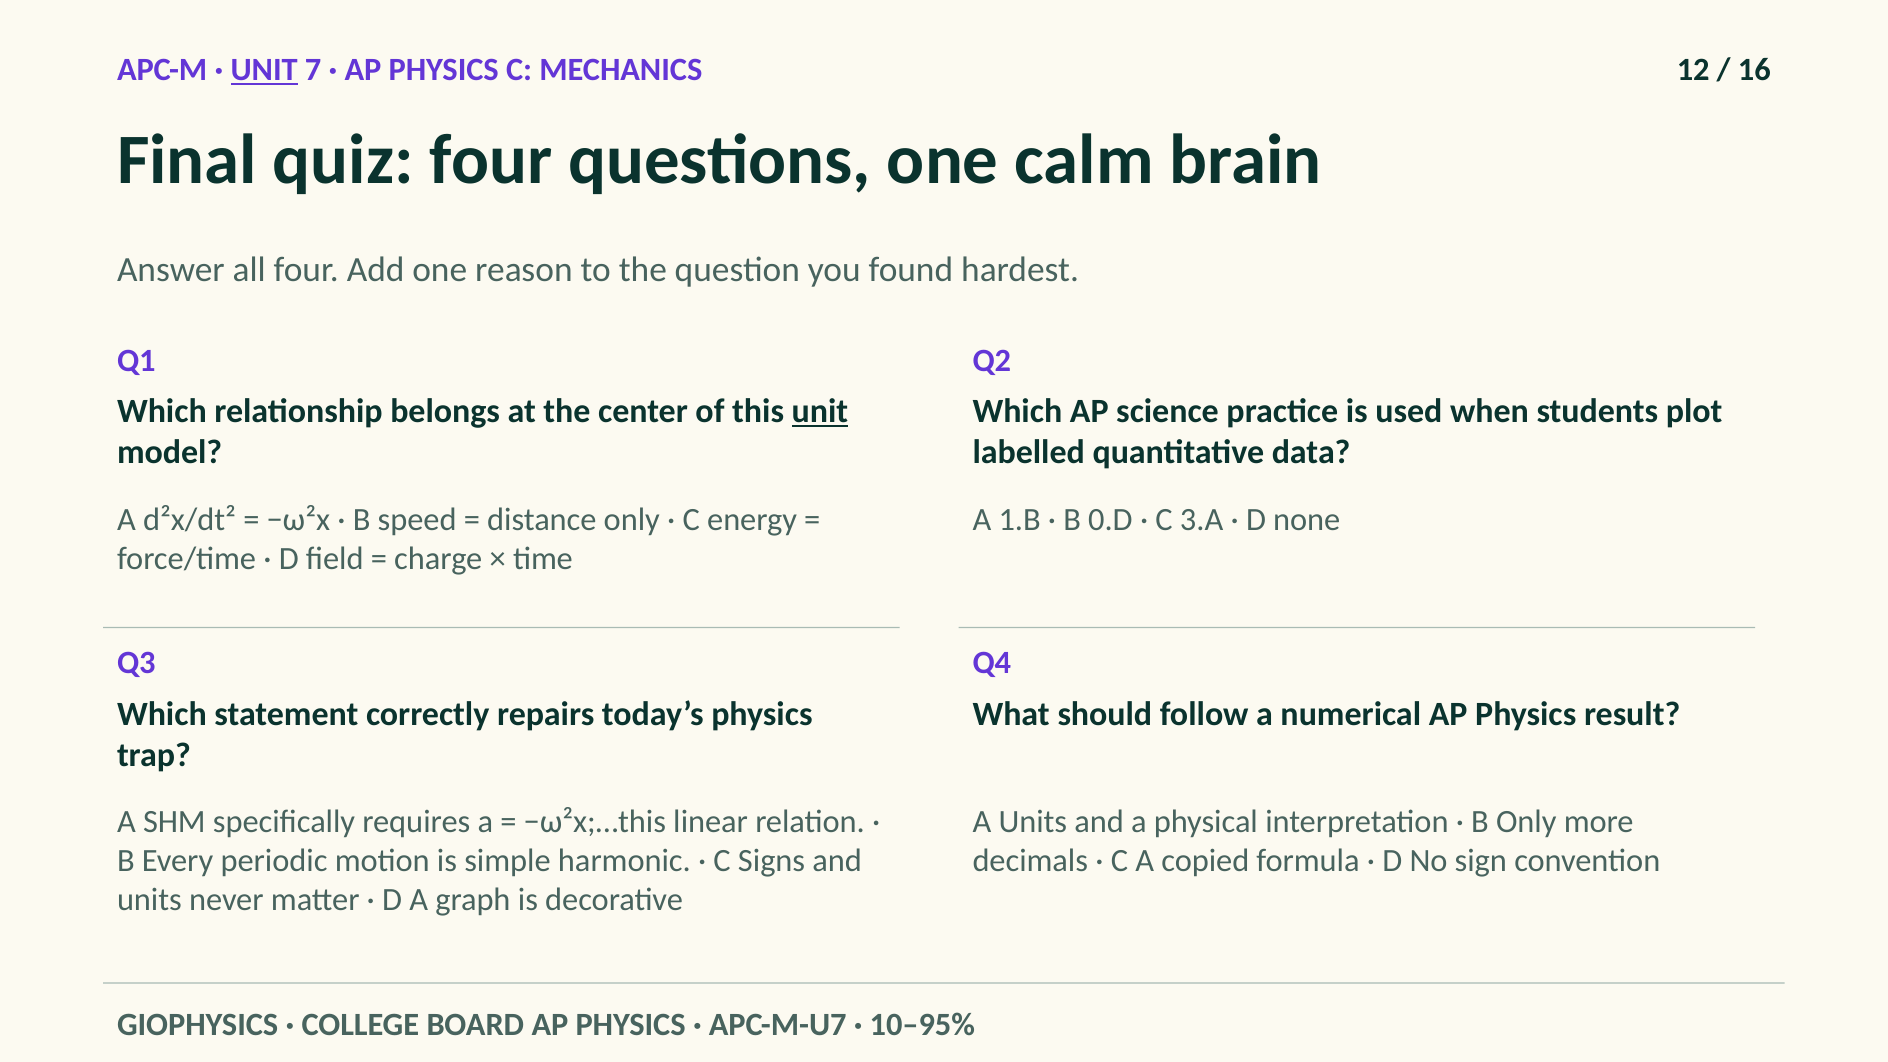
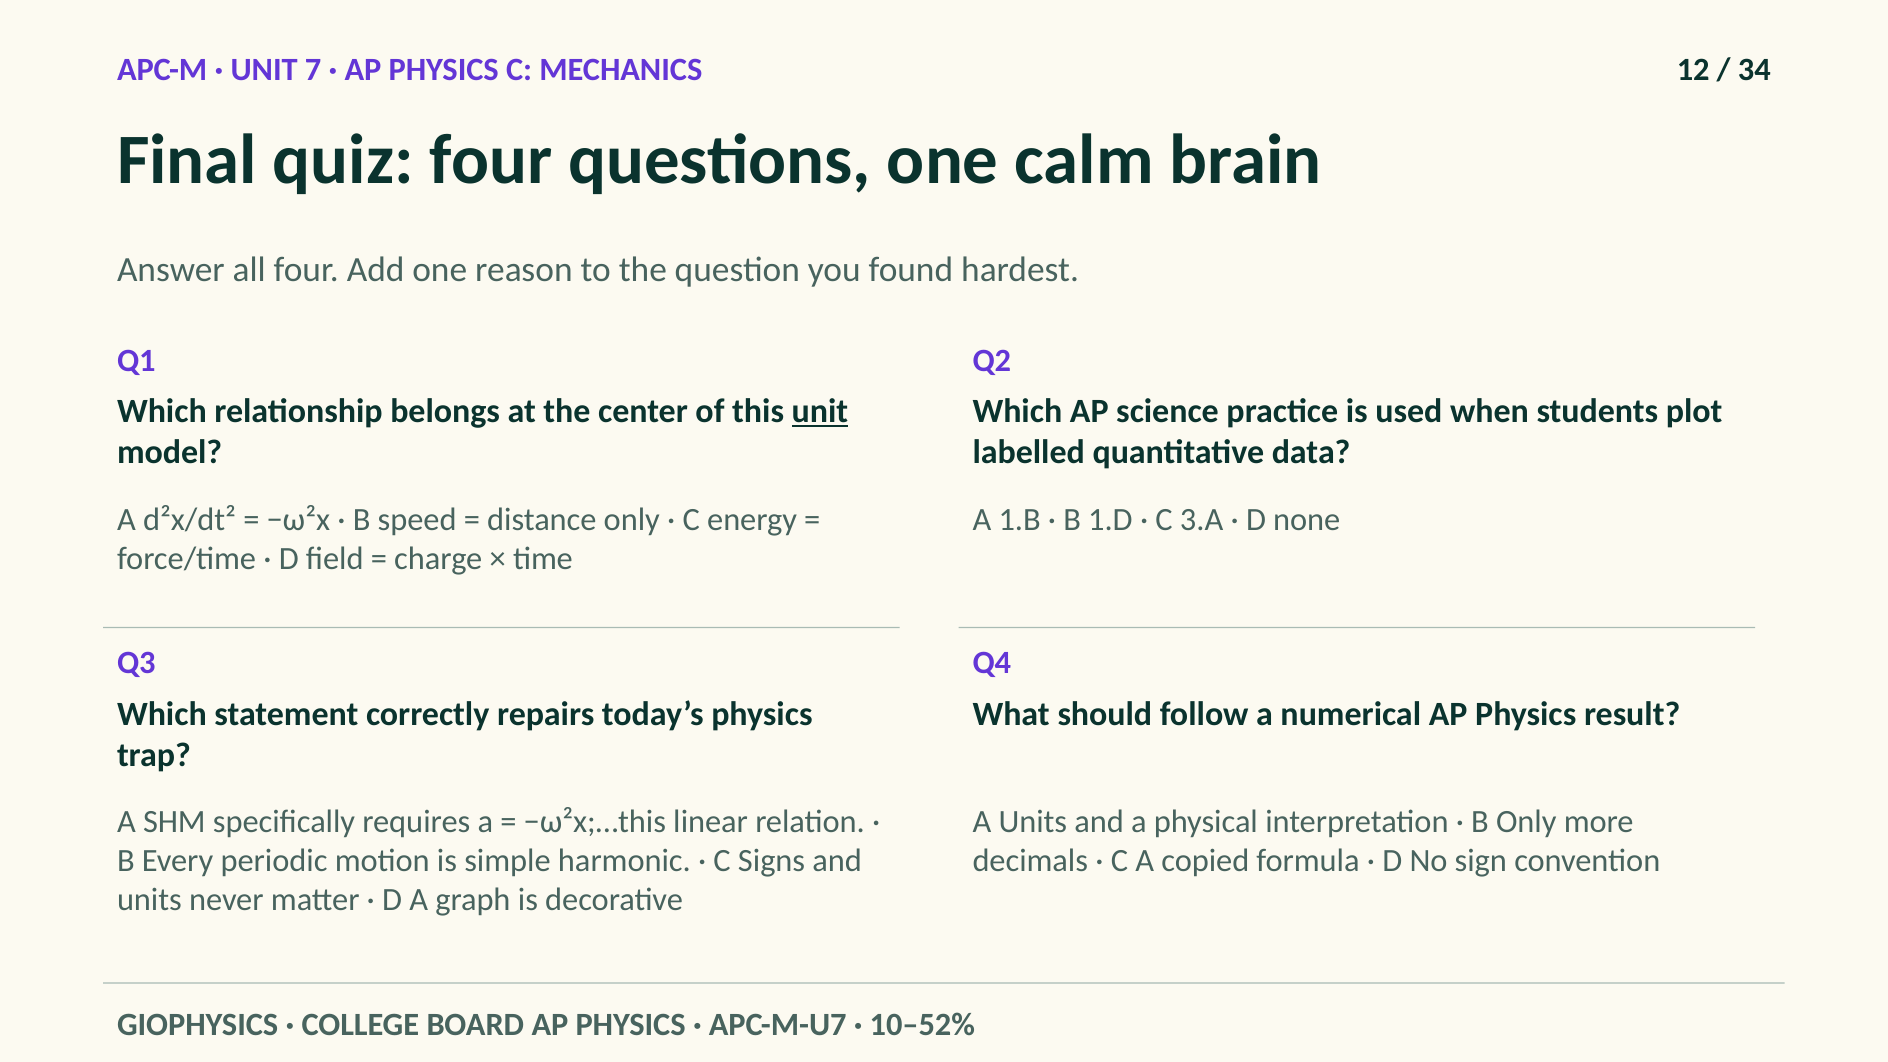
UNIT at (264, 70) underline: present -> none
16: 16 -> 34
0.D: 0.D -> 1.D
10–95%: 10–95% -> 10–52%
